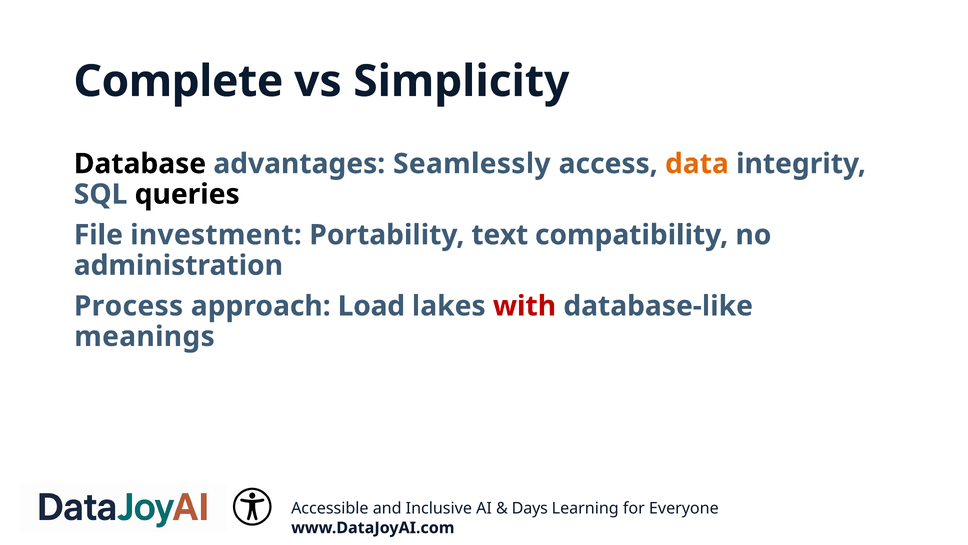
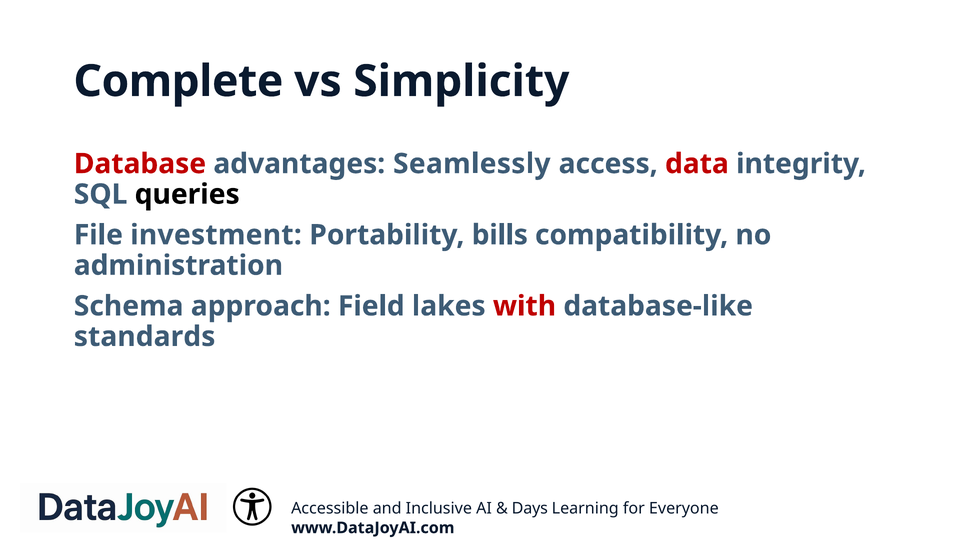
Database colour: black -> red
data colour: orange -> red
text: text -> bills
Process: Process -> Schema
Load: Load -> Field
meanings: meanings -> standards
